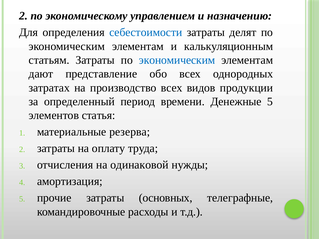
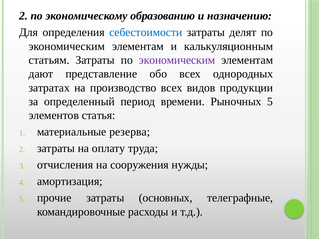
управлением: управлением -> образованию
экономическим at (177, 60) colour: blue -> purple
Денежные: Денежные -> Рыночных
одинаковой: одинаковой -> сооружения
